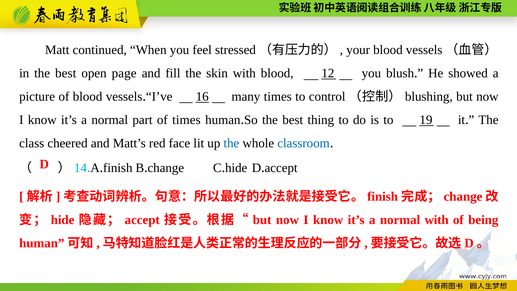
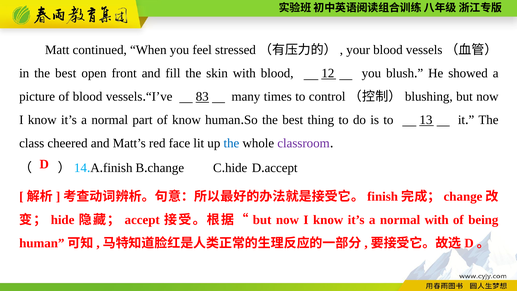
page: page -> front
16: 16 -> 83
of times: times -> know
19: 19 -> 13
classroom colour: blue -> purple
